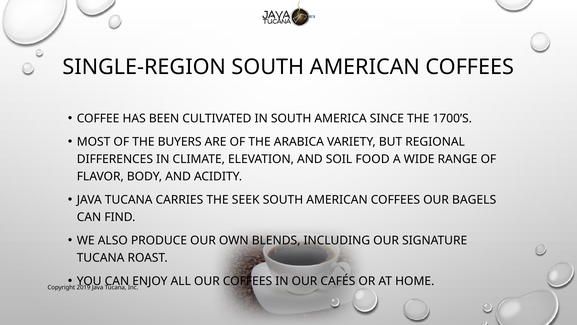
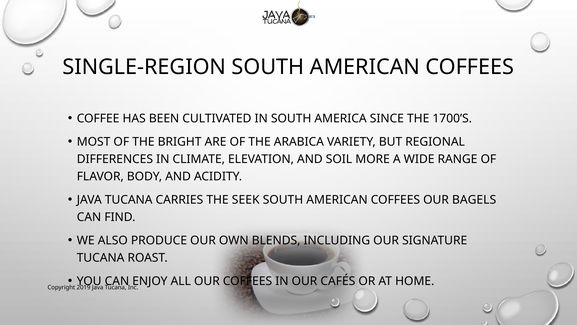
BUYERS: BUYERS -> BRIGHT
FOOD: FOOD -> MORE
